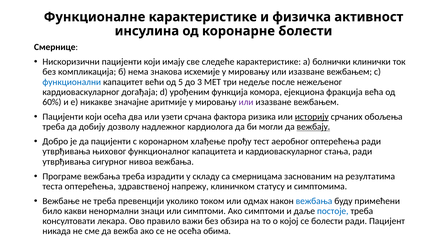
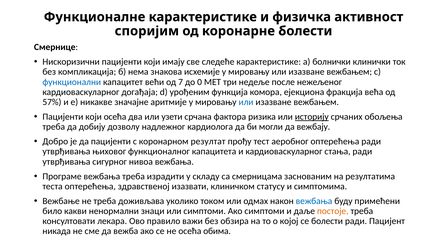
инсулина: инсулина -> споријим
5: 5 -> 7
3: 3 -> 0
60%: 60% -> 57%
или at (246, 102) colour: purple -> blue
вежбају underline: present -> none
хлађење: хлађење -> резултат
напрежу: напрежу -> изазвати
превенцији: превенцији -> доживљава
постоје colour: blue -> orange
